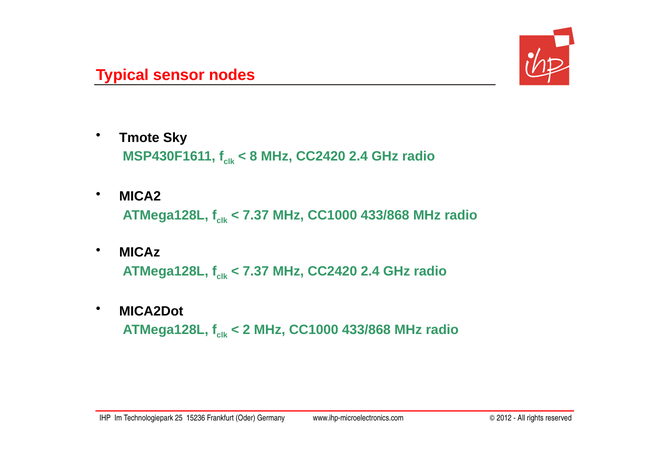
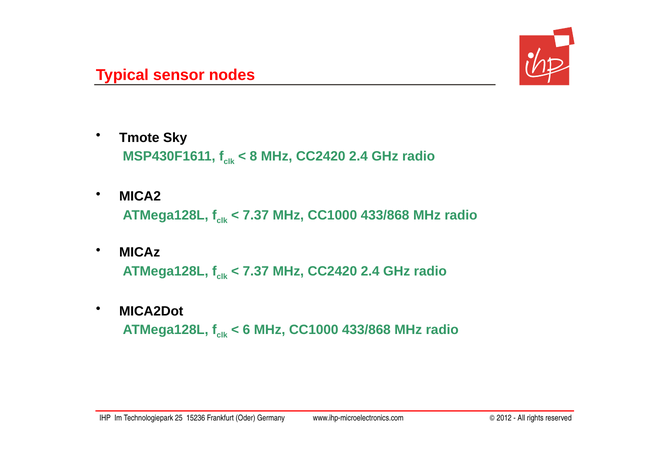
2: 2 -> 6
